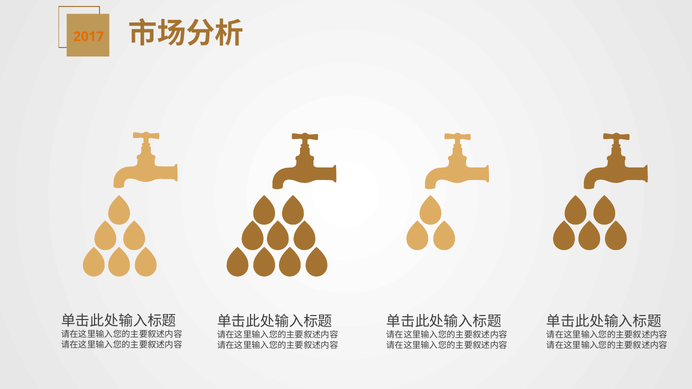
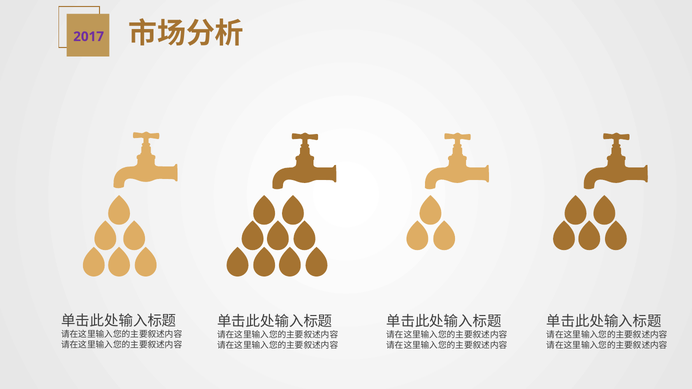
2017 colour: orange -> purple
